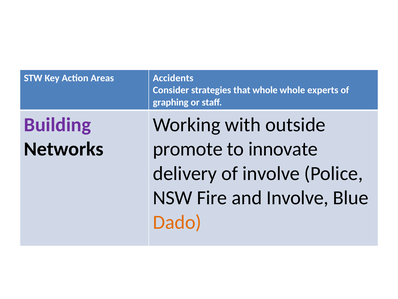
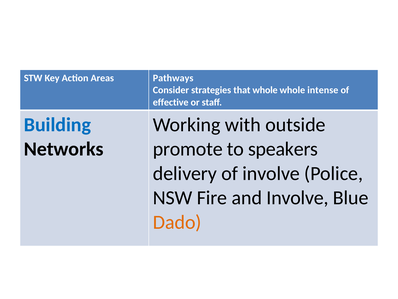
Accidents: Accidents -> Pathways
experts: experts -> intense
graphing: graphing -> effective
Building colour: purple -> blue
innovate: innovate -> speakers
